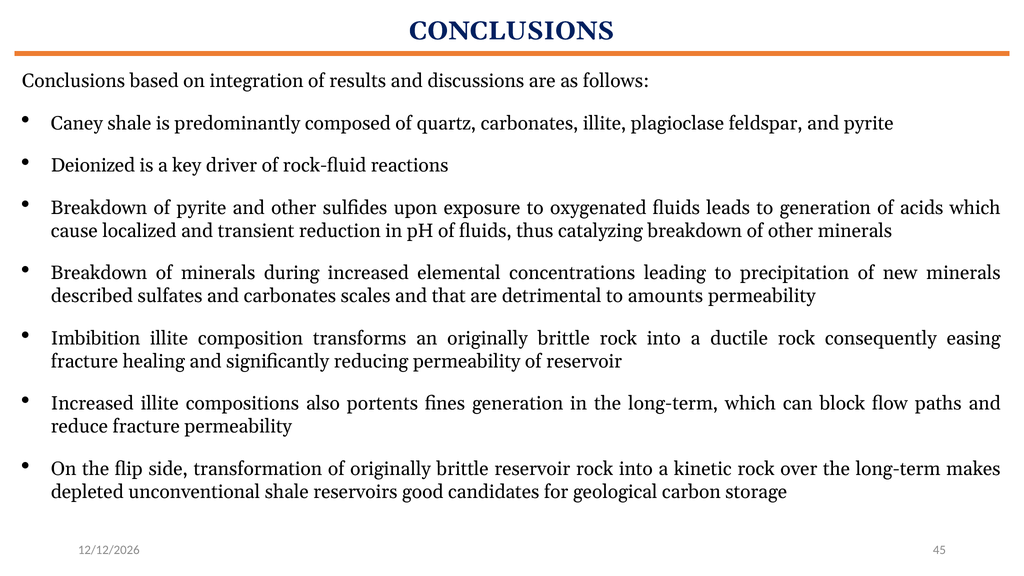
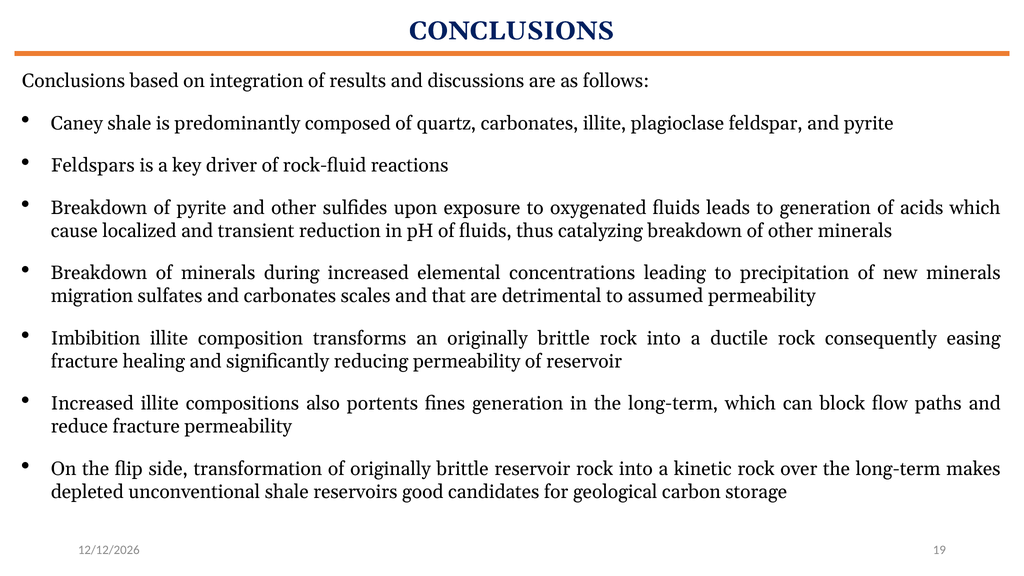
Deionized: Deionized -> Feldspars
described: described -> migration
amounts: amounts -> assumed
45: 45 -> 19
